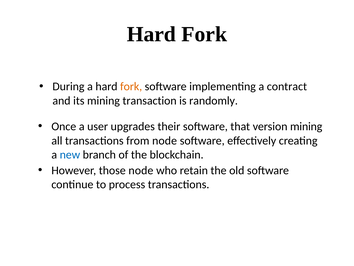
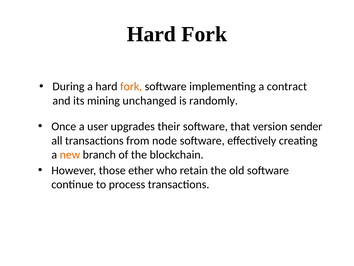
transaction: transaction -> unchanged
version mining: mining -> sender
new colour: blue -> orange
those node: node -> ether
